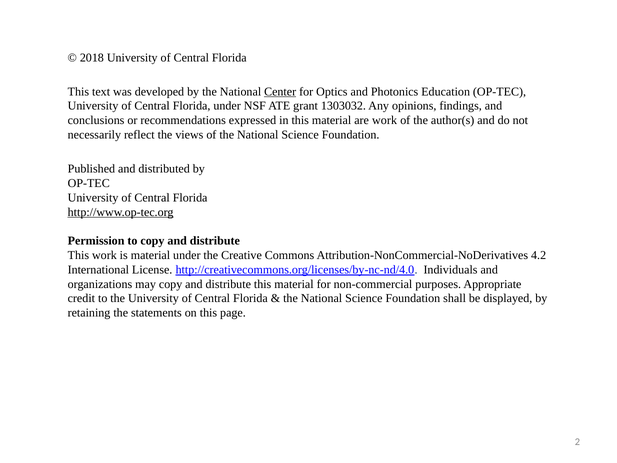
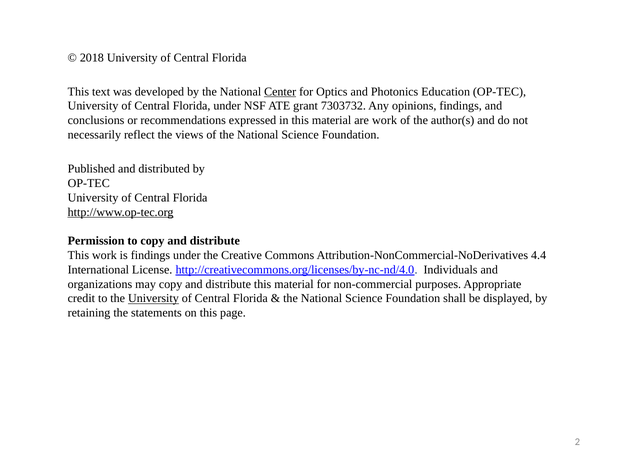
1303032: 1303032 -> 7303732
is material: material -> findings
4.2: 4.2 -> 4.4
University at (153, 298) underline: none -> present
